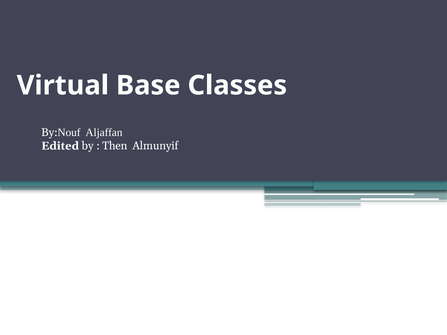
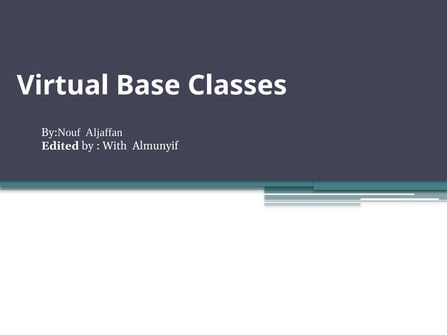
Then: Then -> With
